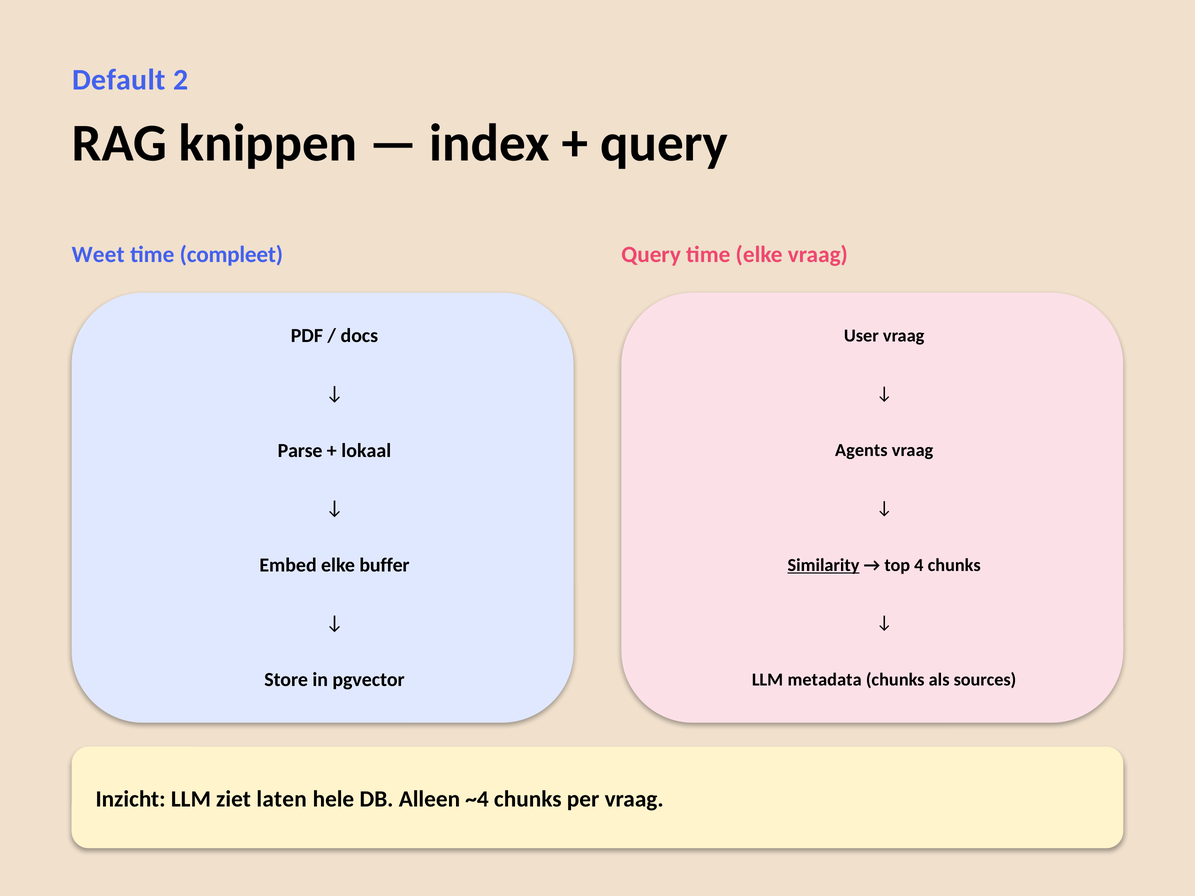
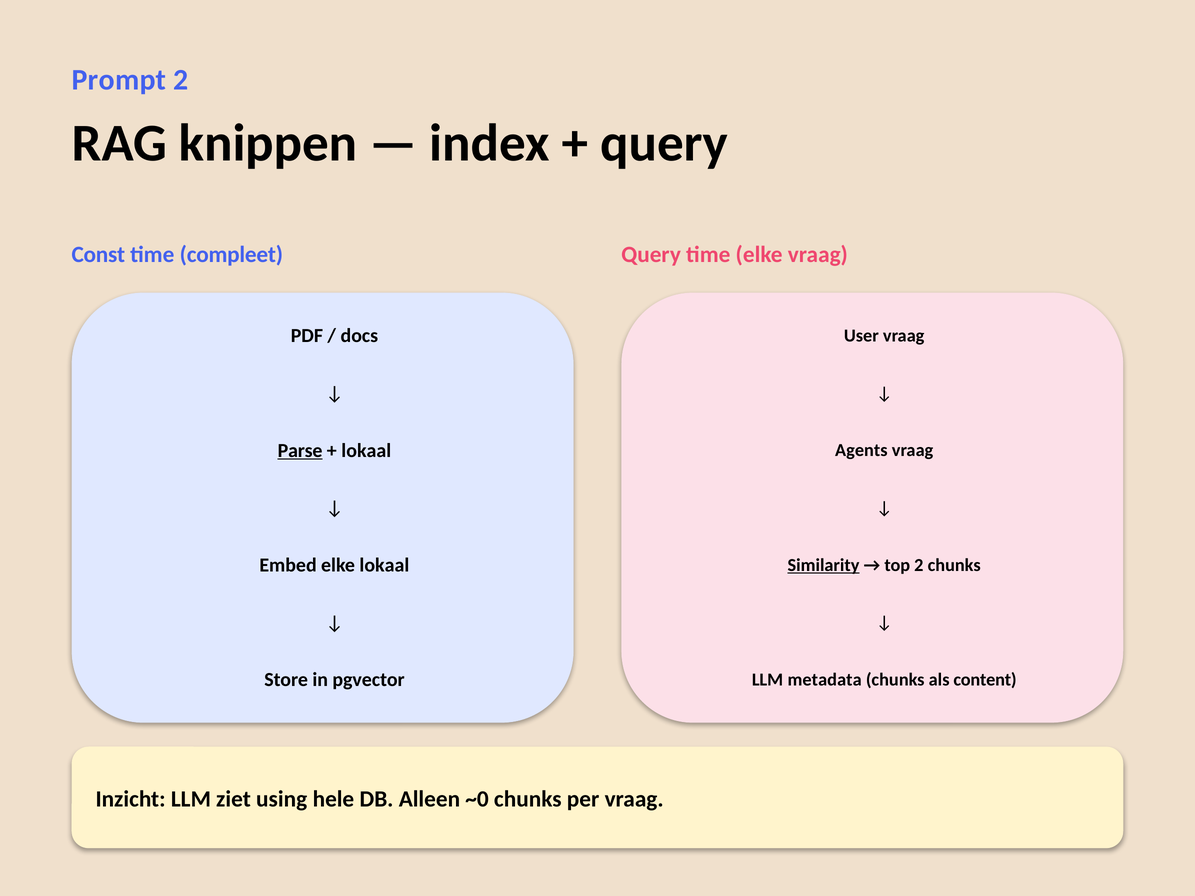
Default: Default -> Prompt
Weet: Weet -> Const
Parse underline: none -> present
elke buffer: buffer -> lokaal
top 4: 4 -> 2
sources: sources -> content
laten: laten -> using
~4: ~4 -> ~0
